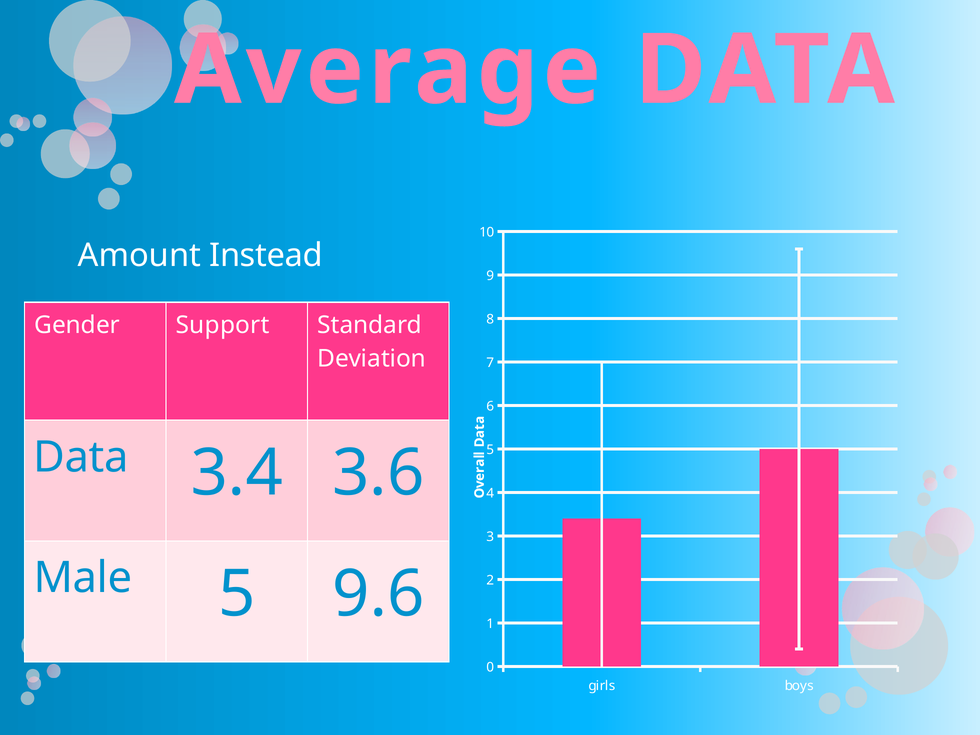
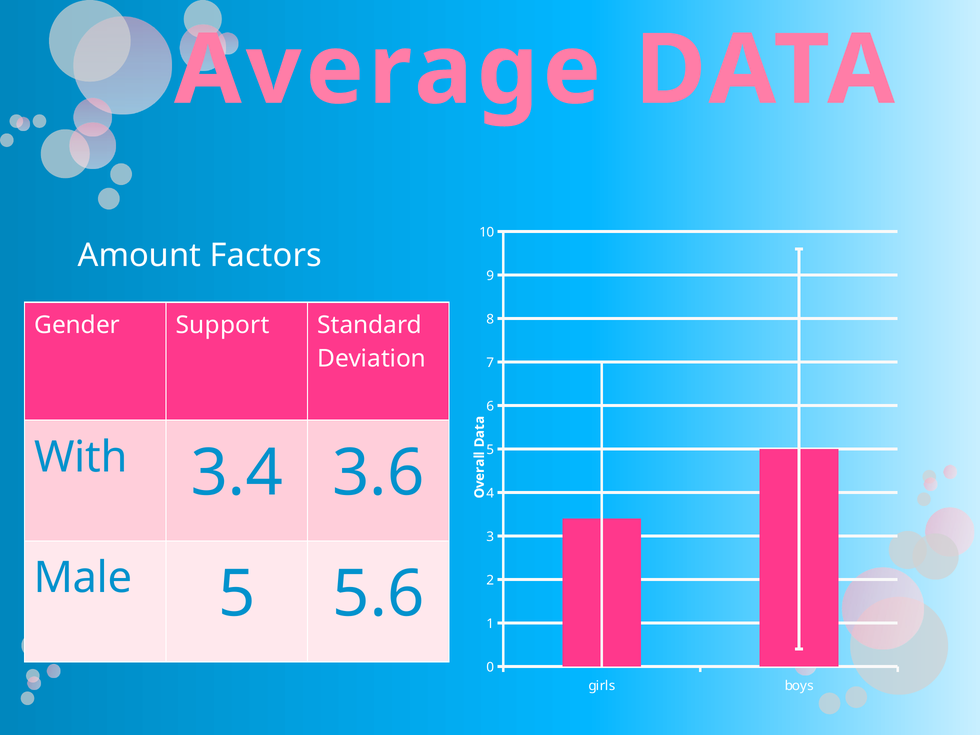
Instead: Instead -> Factors
Data at (81, 457): Data -> With
9.6: 9.6 -> 5.6
